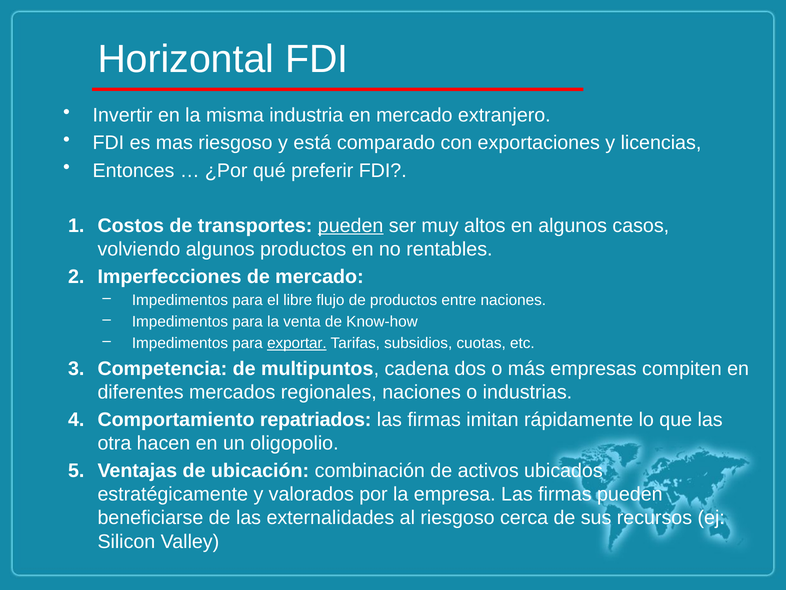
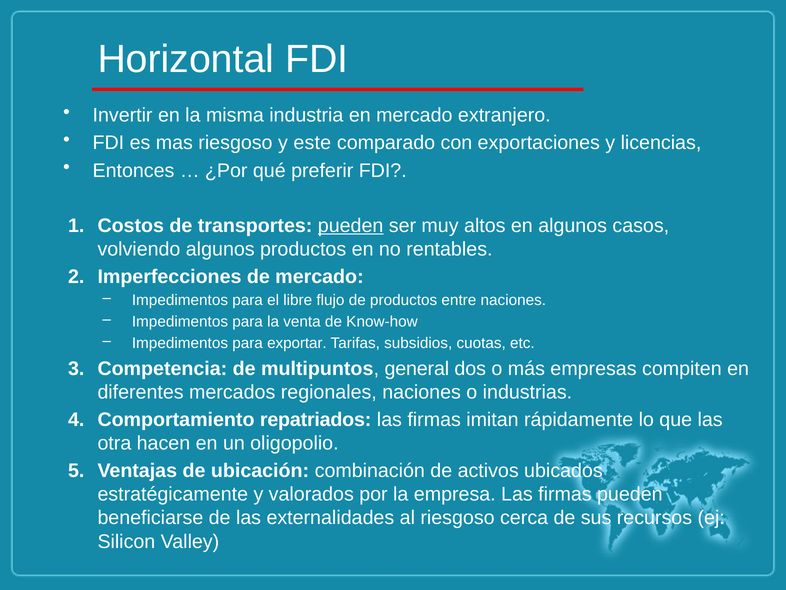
está: está -> este
exportar underline: present -> none
cadena: cadena -> general
